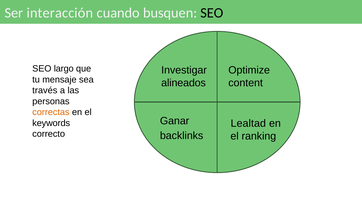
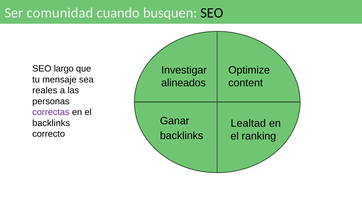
interacción: interacción -> comunidad
través: través -> reales
correctas colour: orange -> purple
keywords at (51, 123): keywords -> backlinks
